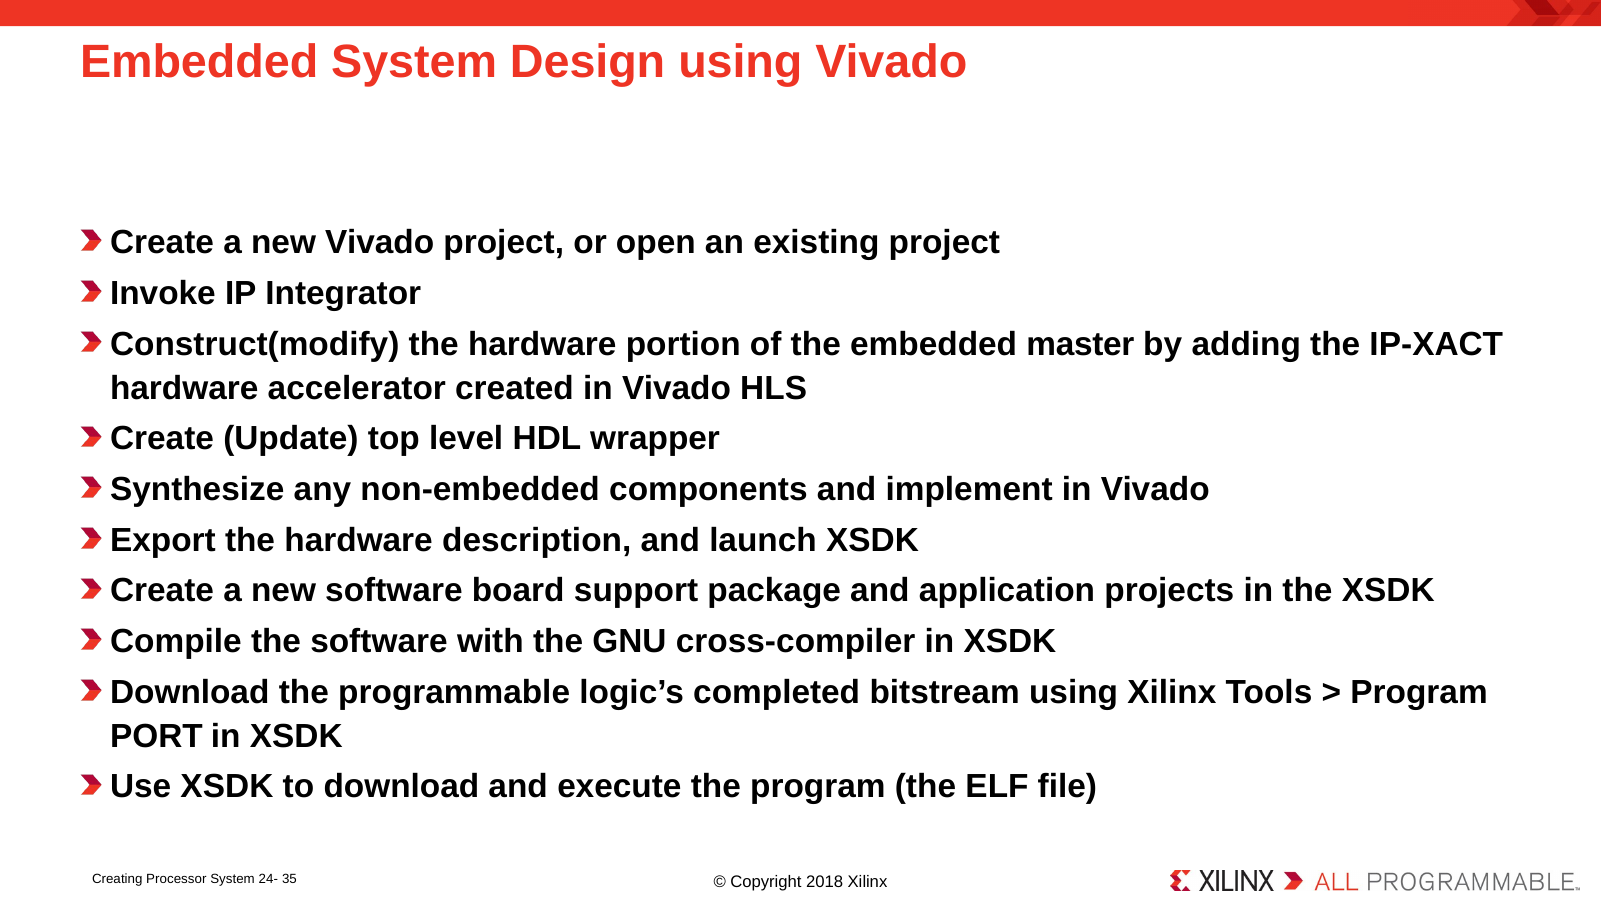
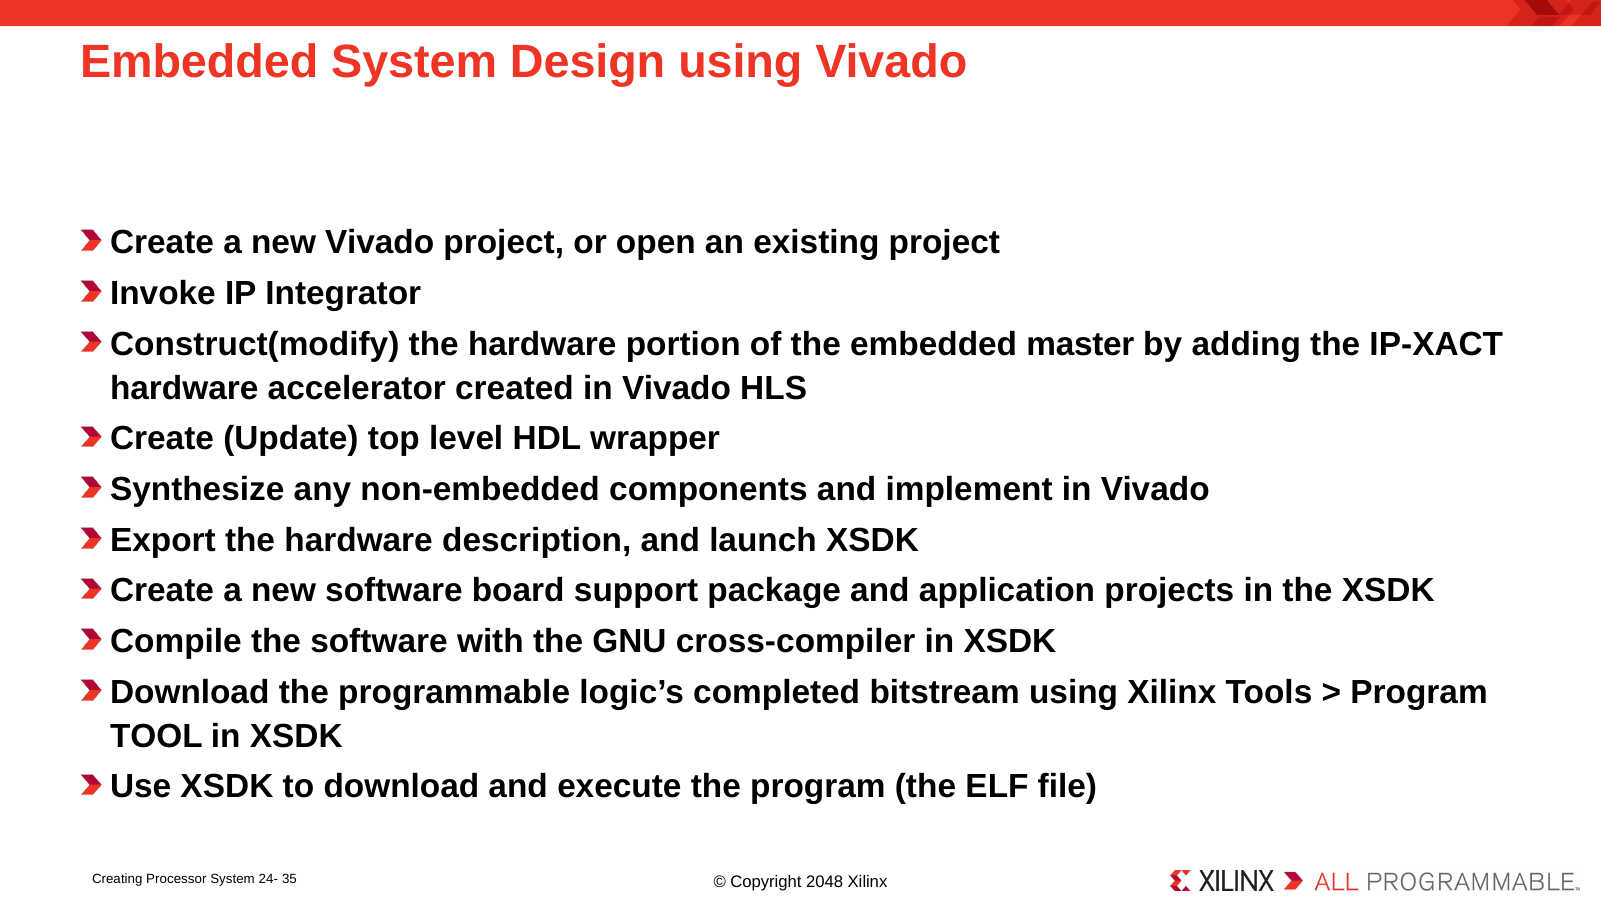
PORT: PORT -> TOOL
2018: 2018 -> 2048
